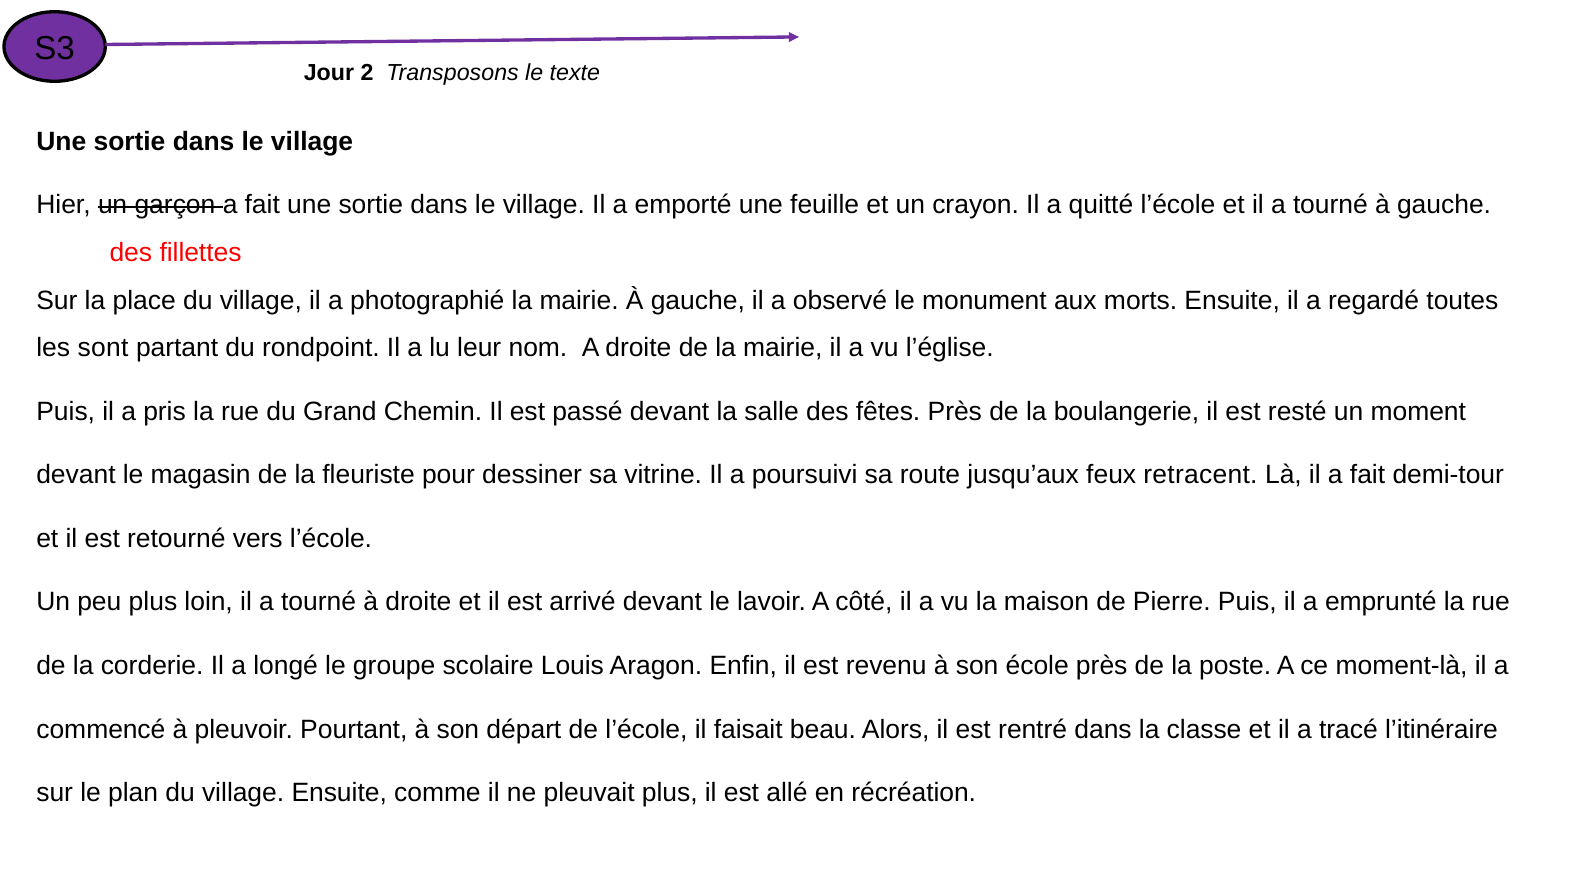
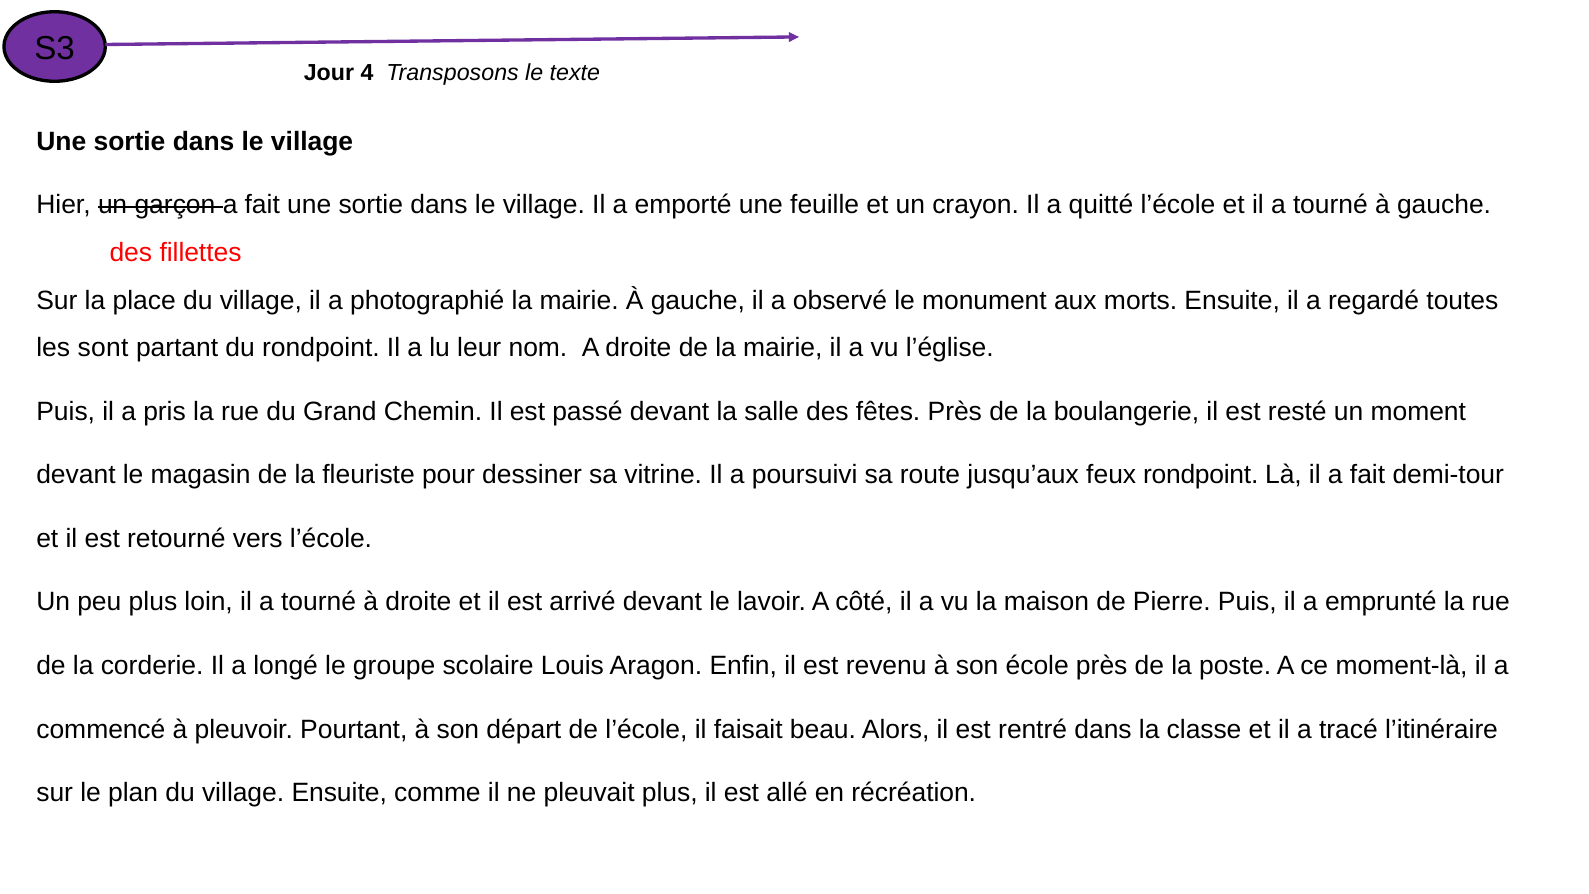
2: 2 -> 4
feux retracent: retracent -> rondpoint
